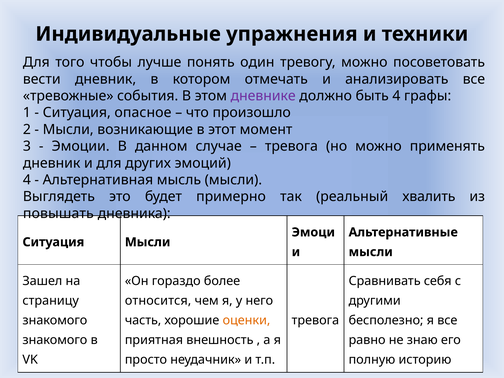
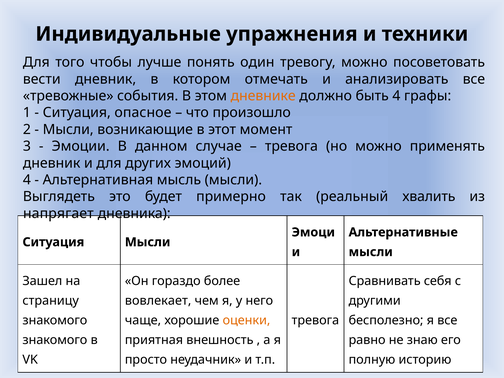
дневнике colour: purple -> orange
повышать: повышать -> напрягает
относится: относится -> вовлекает
часть: часть -> чаще
